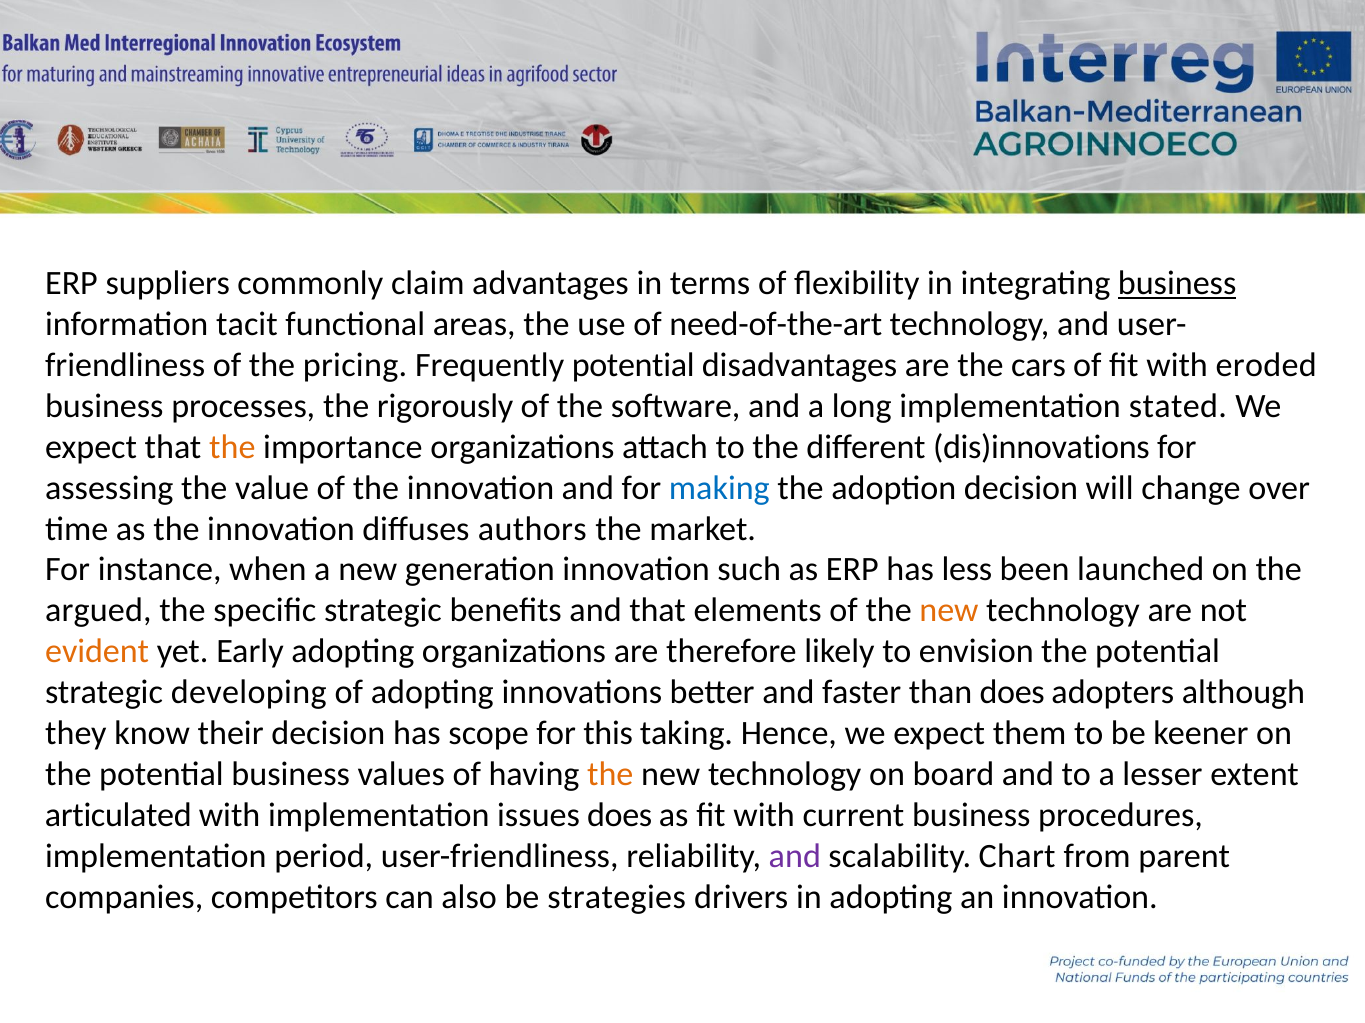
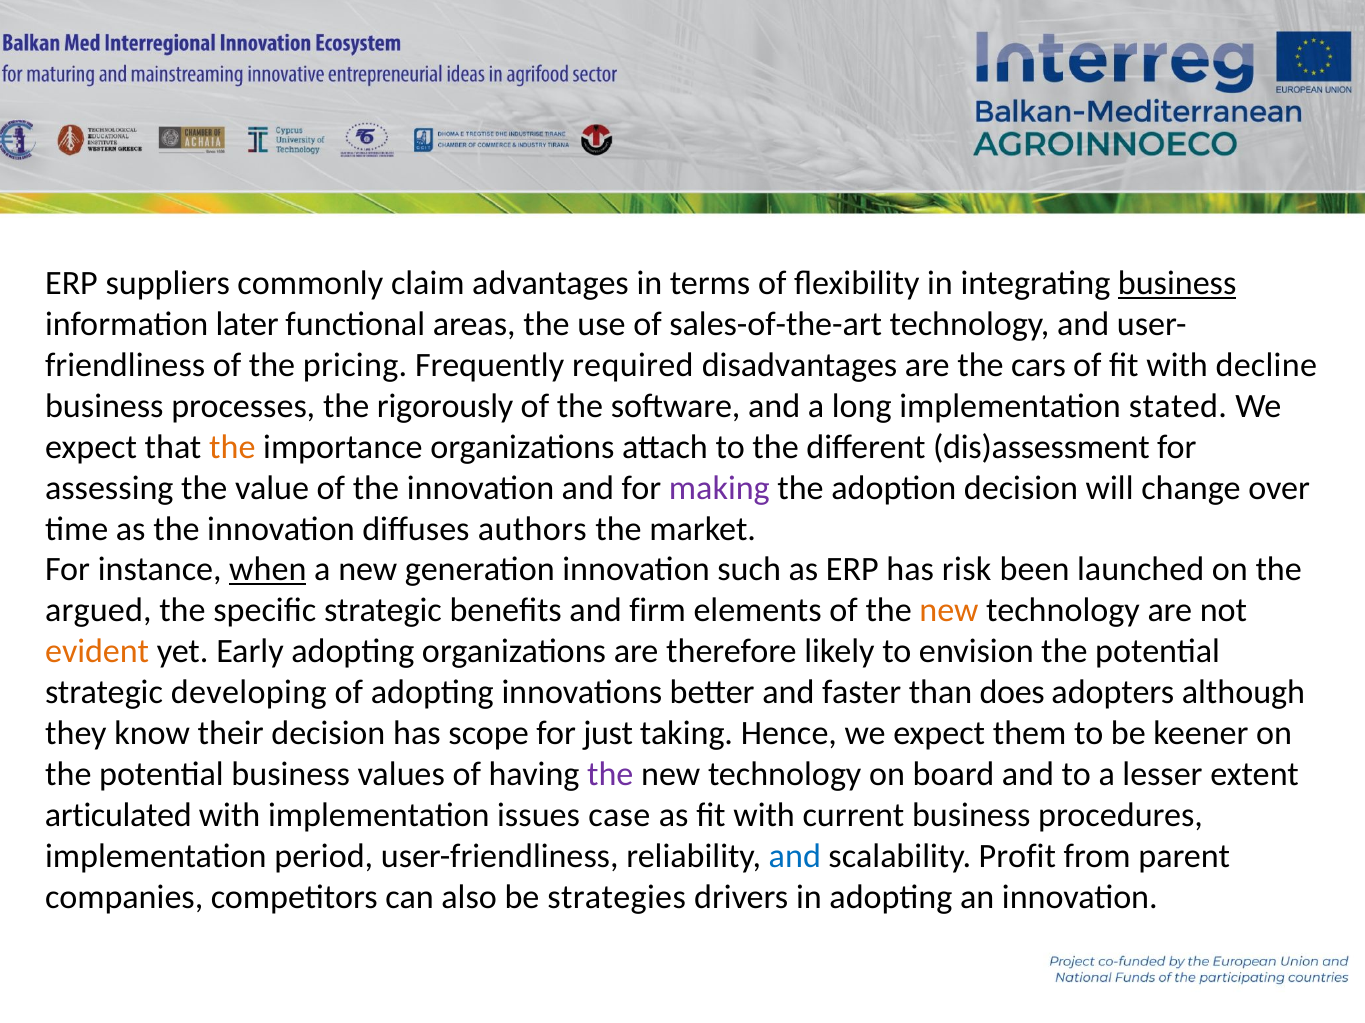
tacit: tacit -> later
need-of-the-art: need-of-the-art -> sales-of-the-art
Frequently potential: potential -> required
eroded: eroded -> decline
dis)innovations: dis)innovations -> dis)assessment
making colour: blue -> purple
when underline: none -> present
less: less -> risk
and that: that -> firm
this: this -> just
the at (610, 775) colour: orange -> purple
issues does: does -> case
and at (795, 857) colour: purple -> blue
Chart: Chart -> Profit
